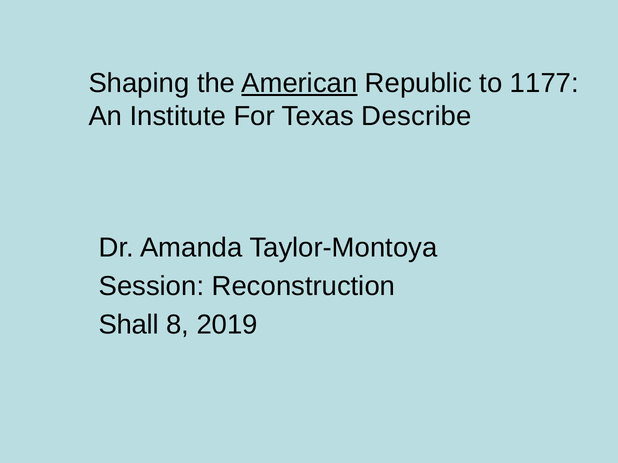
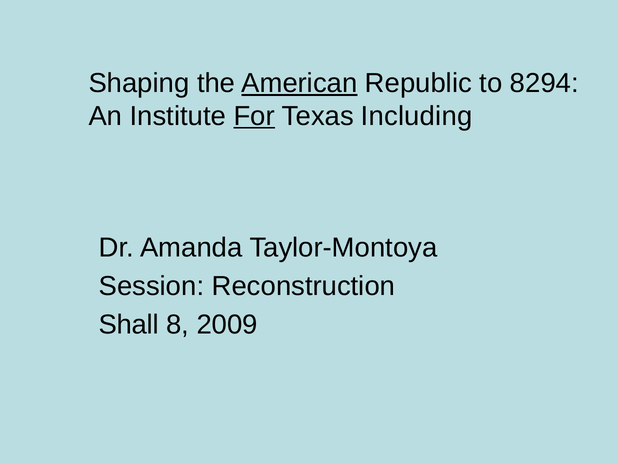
1177: 1177 -> 8294
For underline: none -> present
Describe: Describe -> Including
2019: 2019 -> 2009
